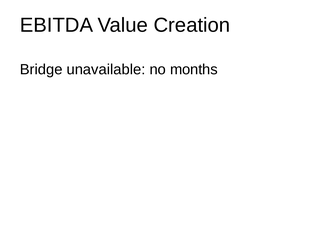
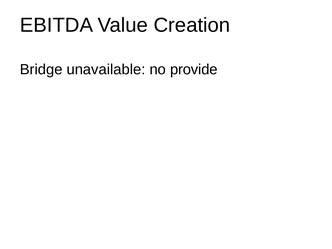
months: months -> provide
